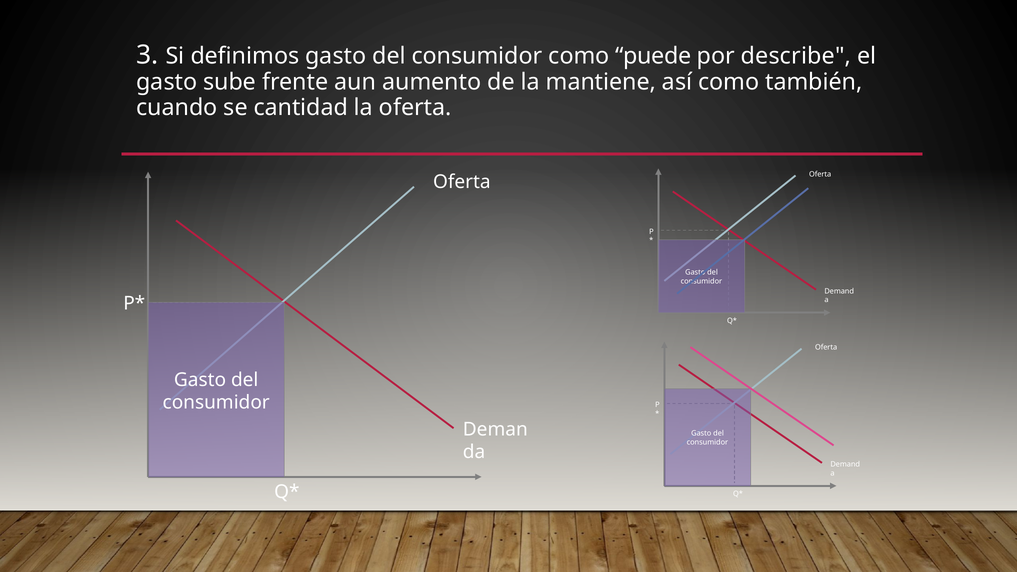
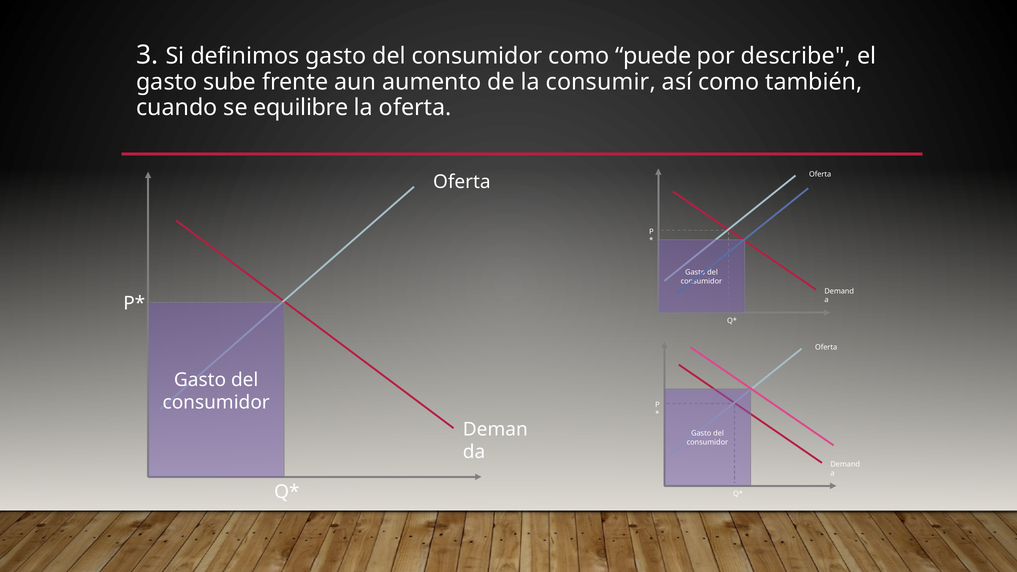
mantiene: mantiene -> consumir
cantidad: cantidad -> equilibre
